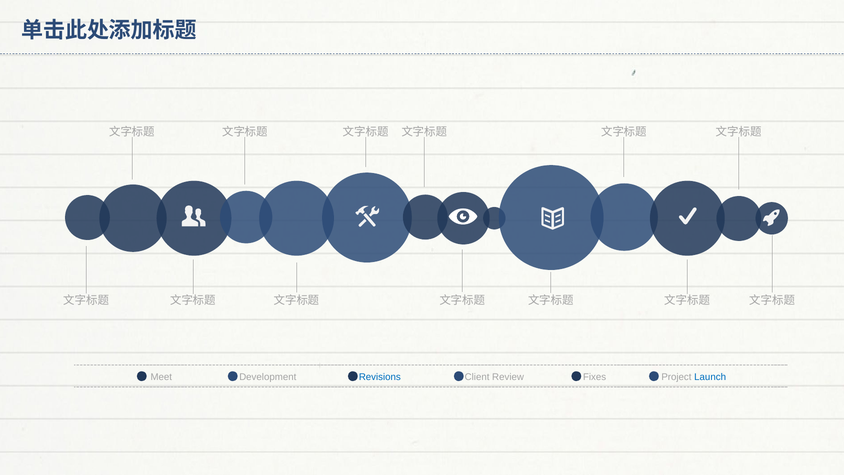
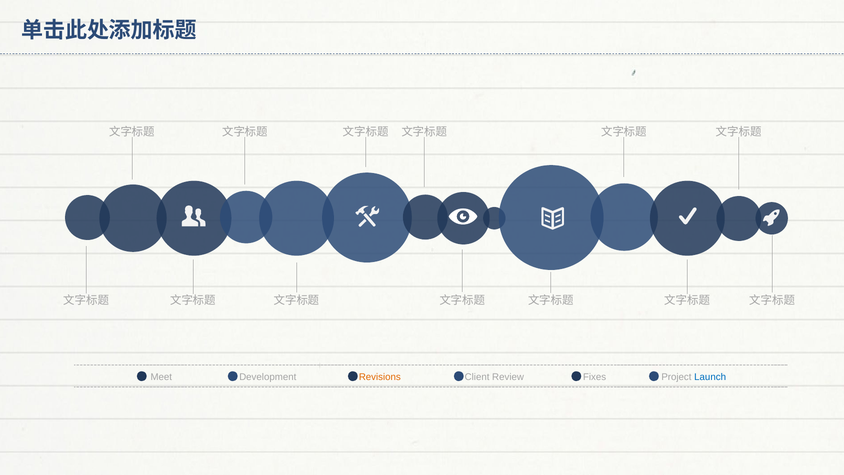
Revisions colour: blue -> orange
